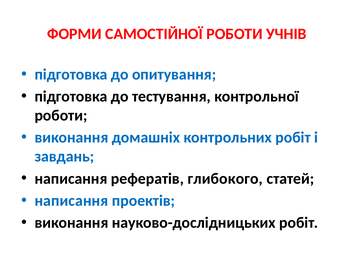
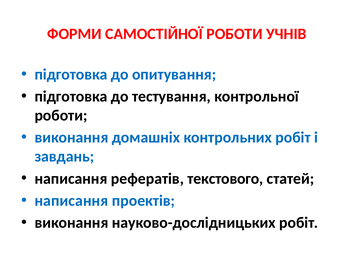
глибокого: глибокого -> текстового
